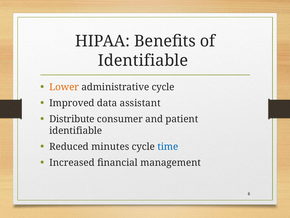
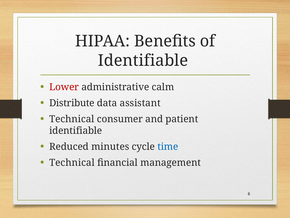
Lower colour: orange -> red
administrative cycle: cycle -> calm
Improved: Improved -> Distribute
Distribute at (72, 119): Distribute -> Technical
Increased at (72, 162): Increased -> Technical
